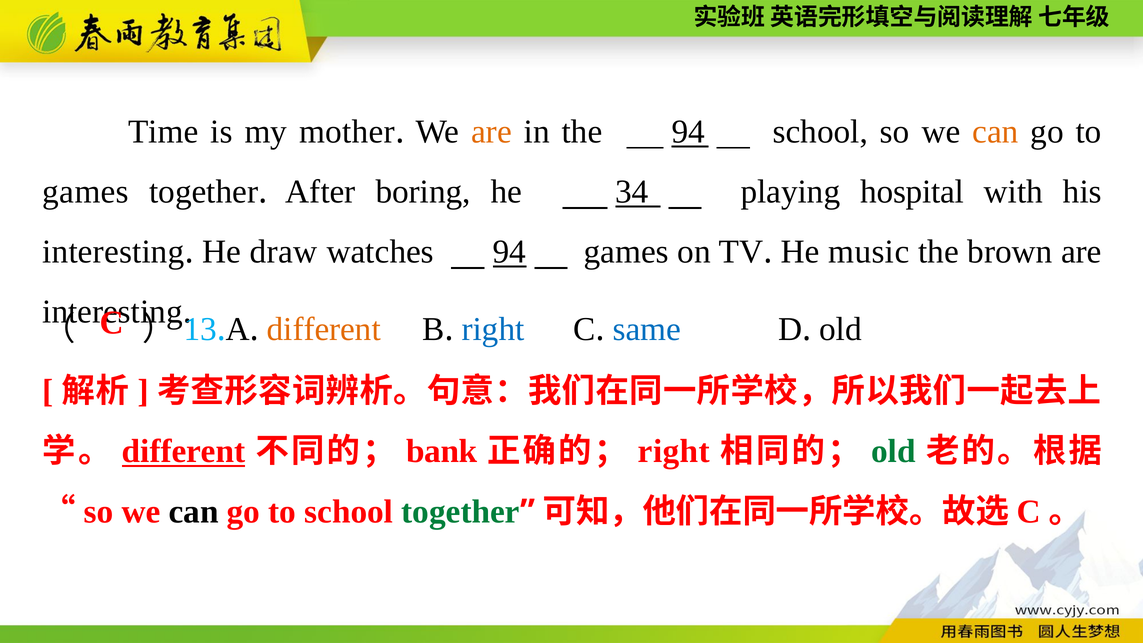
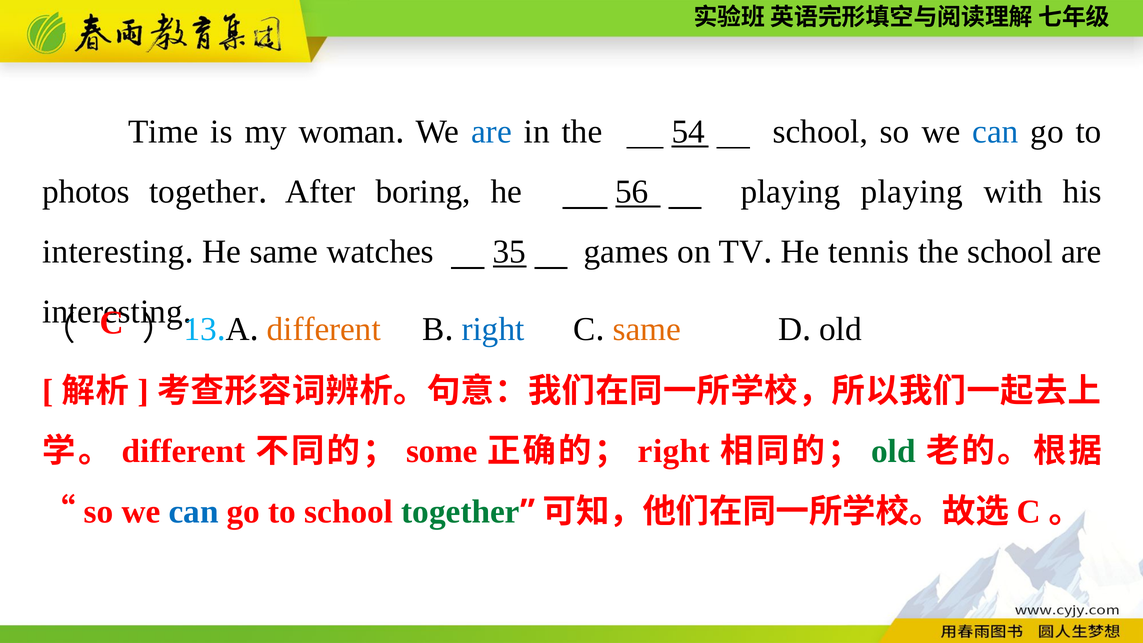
mother: mother -> woman
are at (491, 132) colour: orange -> blue
the 94: 94 -> 54
can at (995, 132) colour: orange -> blue
games at (86, 192): games -> photos
34: 34 -> 56
playing hospital: hospital -> playing
He draw: draw -> same
watches 94: 94 -> 35
music: music -> tennis
the brown: brown -> school
same at (647, 329) colour: blue -> orange
different at (184, 451) underline: present -> none
bank: bank -> some
can at (194, 512) colour: black -> blue
